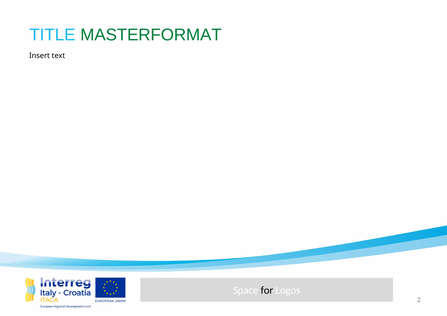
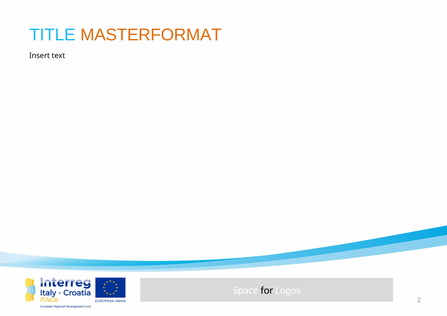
MASTERFORMAT colour: green -> orange
